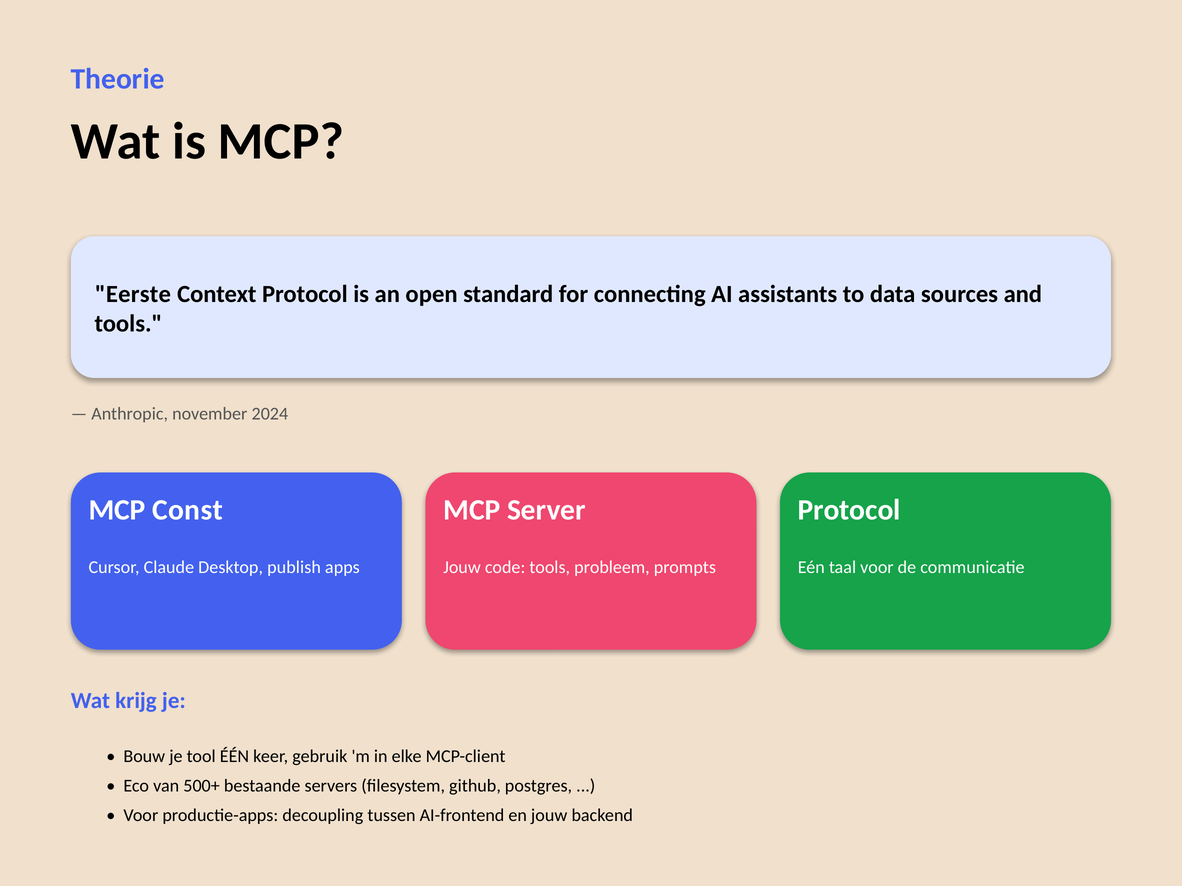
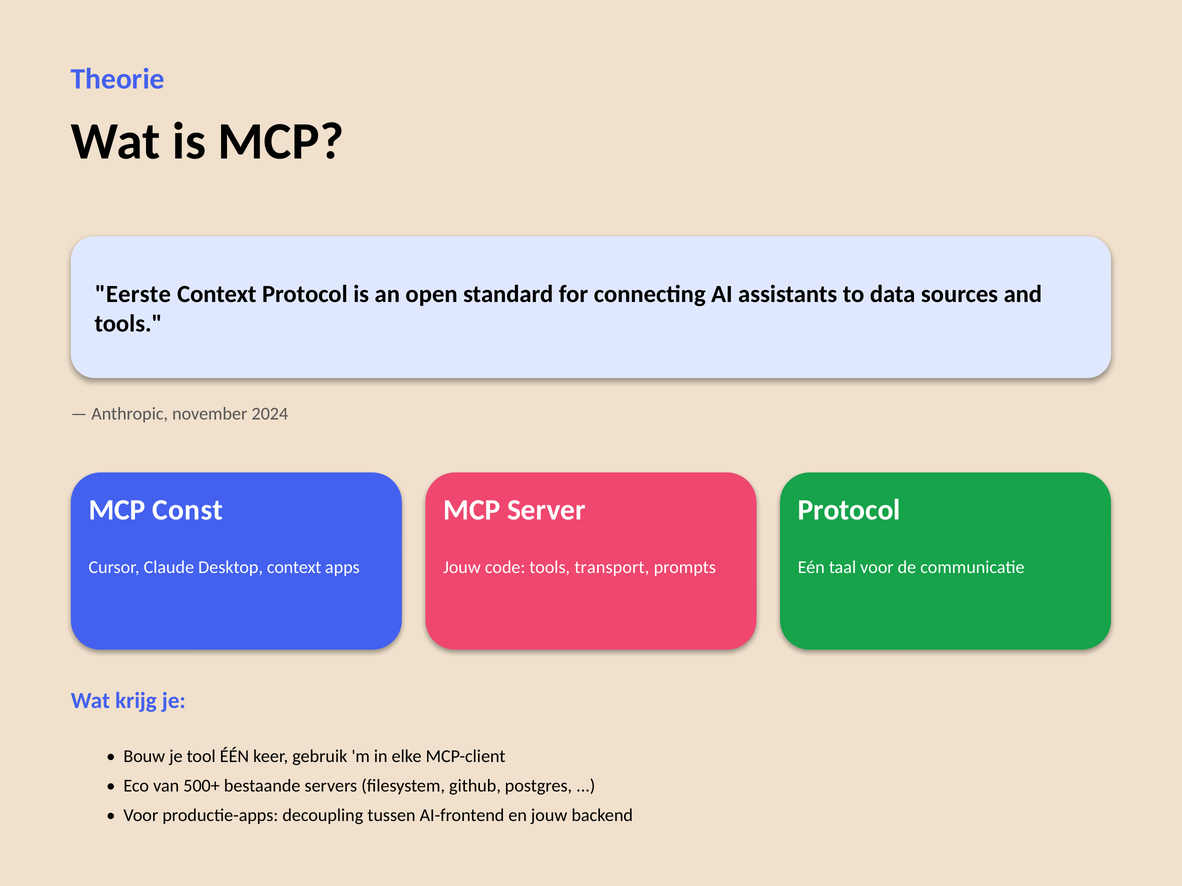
Desktop publish: publish -> context
probleem: probleem -> transport
